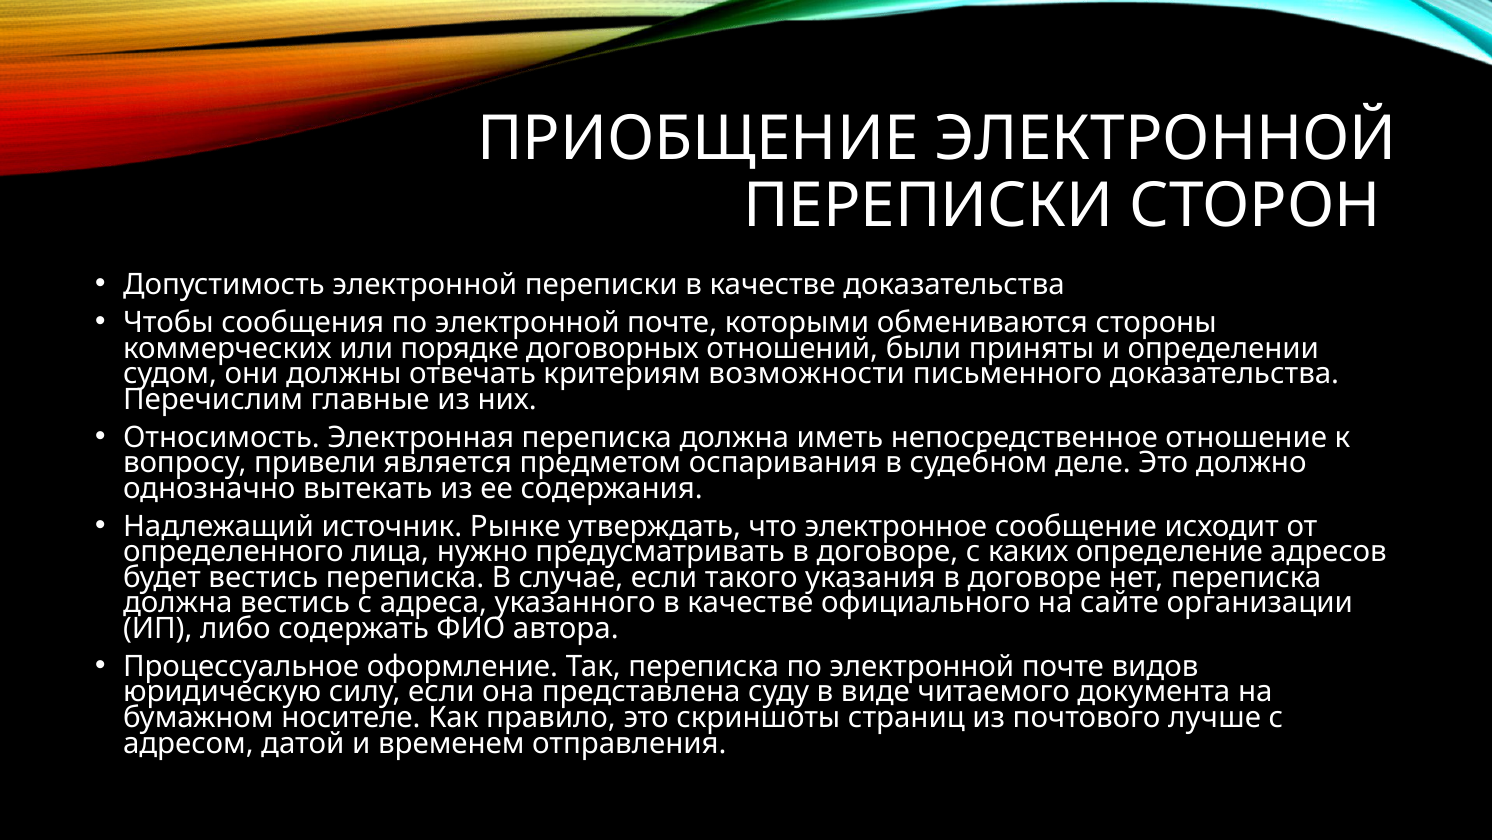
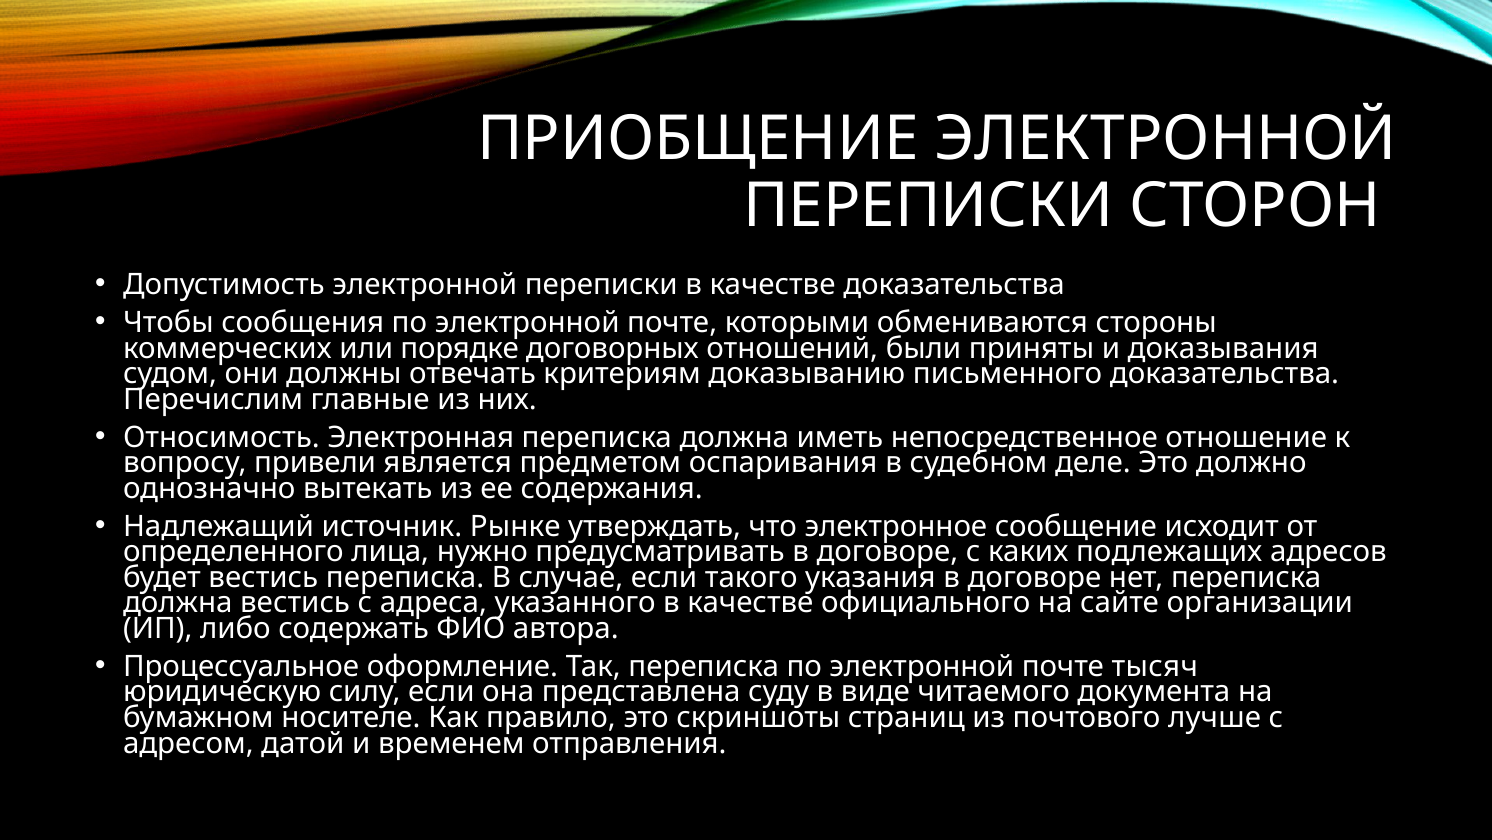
определении: определении -> доказывания
возможности: возможности -> доказыванию
определение: определение -> подлежащих
видов: видов -> тысяч
